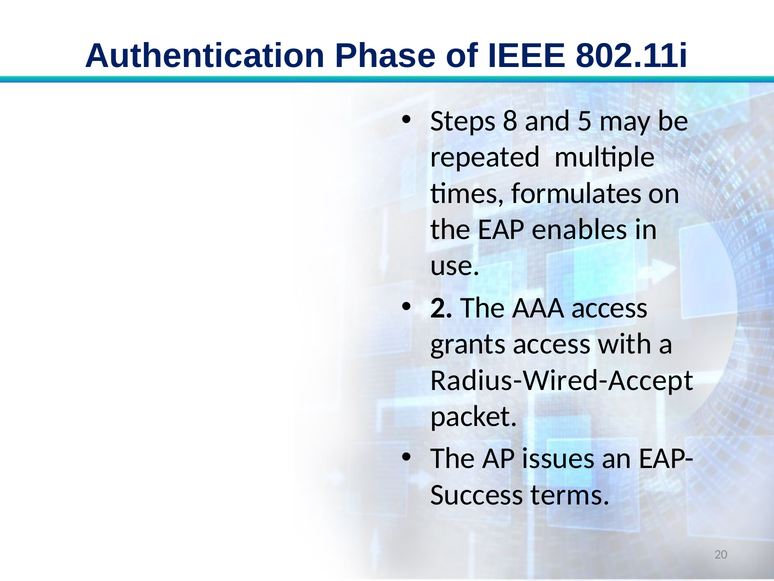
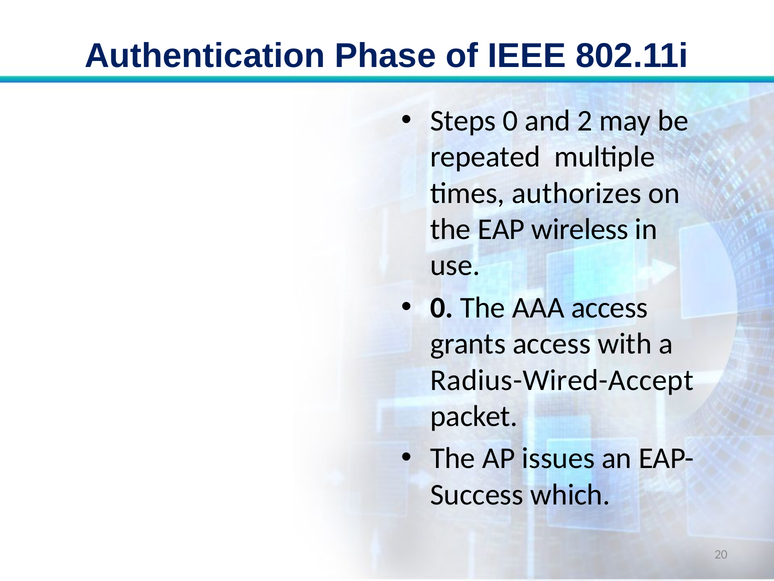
Steps 8: 8 -> 0
5: 5 -> 2
formulates: formulates -> authorizes
enables: enables -> wireless
2 at (442, 307): 2 -> 0
terms: terms -> which
